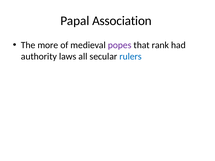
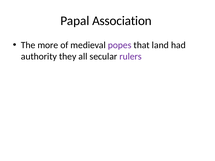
rank: rank -> land
laws: laws -> they
rulers colour: blue -> purple
